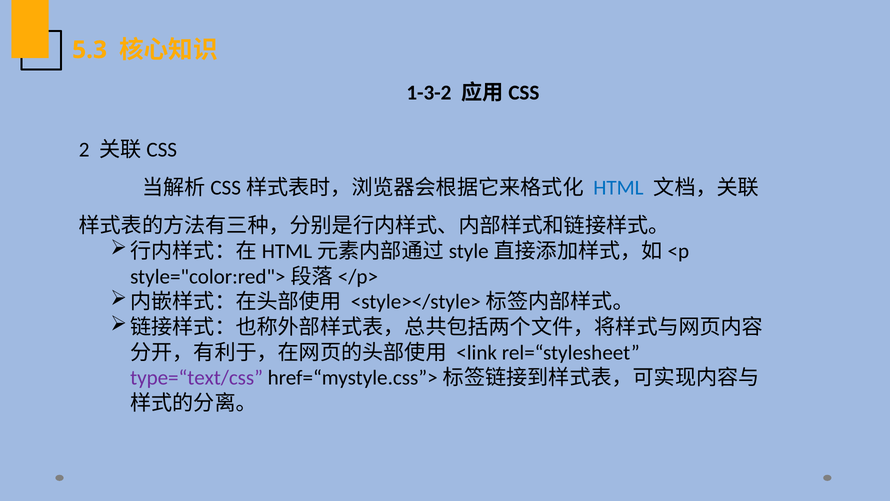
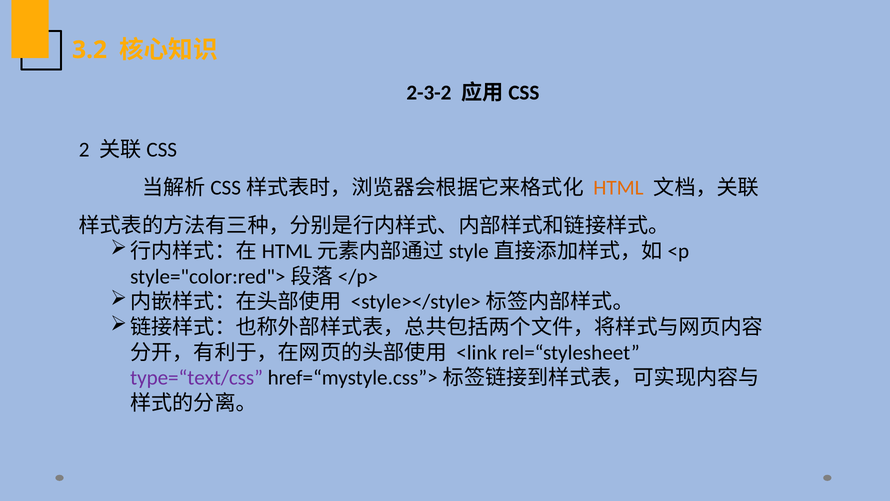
5.3: 5.3 -> 3.2
1-3-2: 1-3-2 -> 2-3-2
HTML colour: blue -> orange
